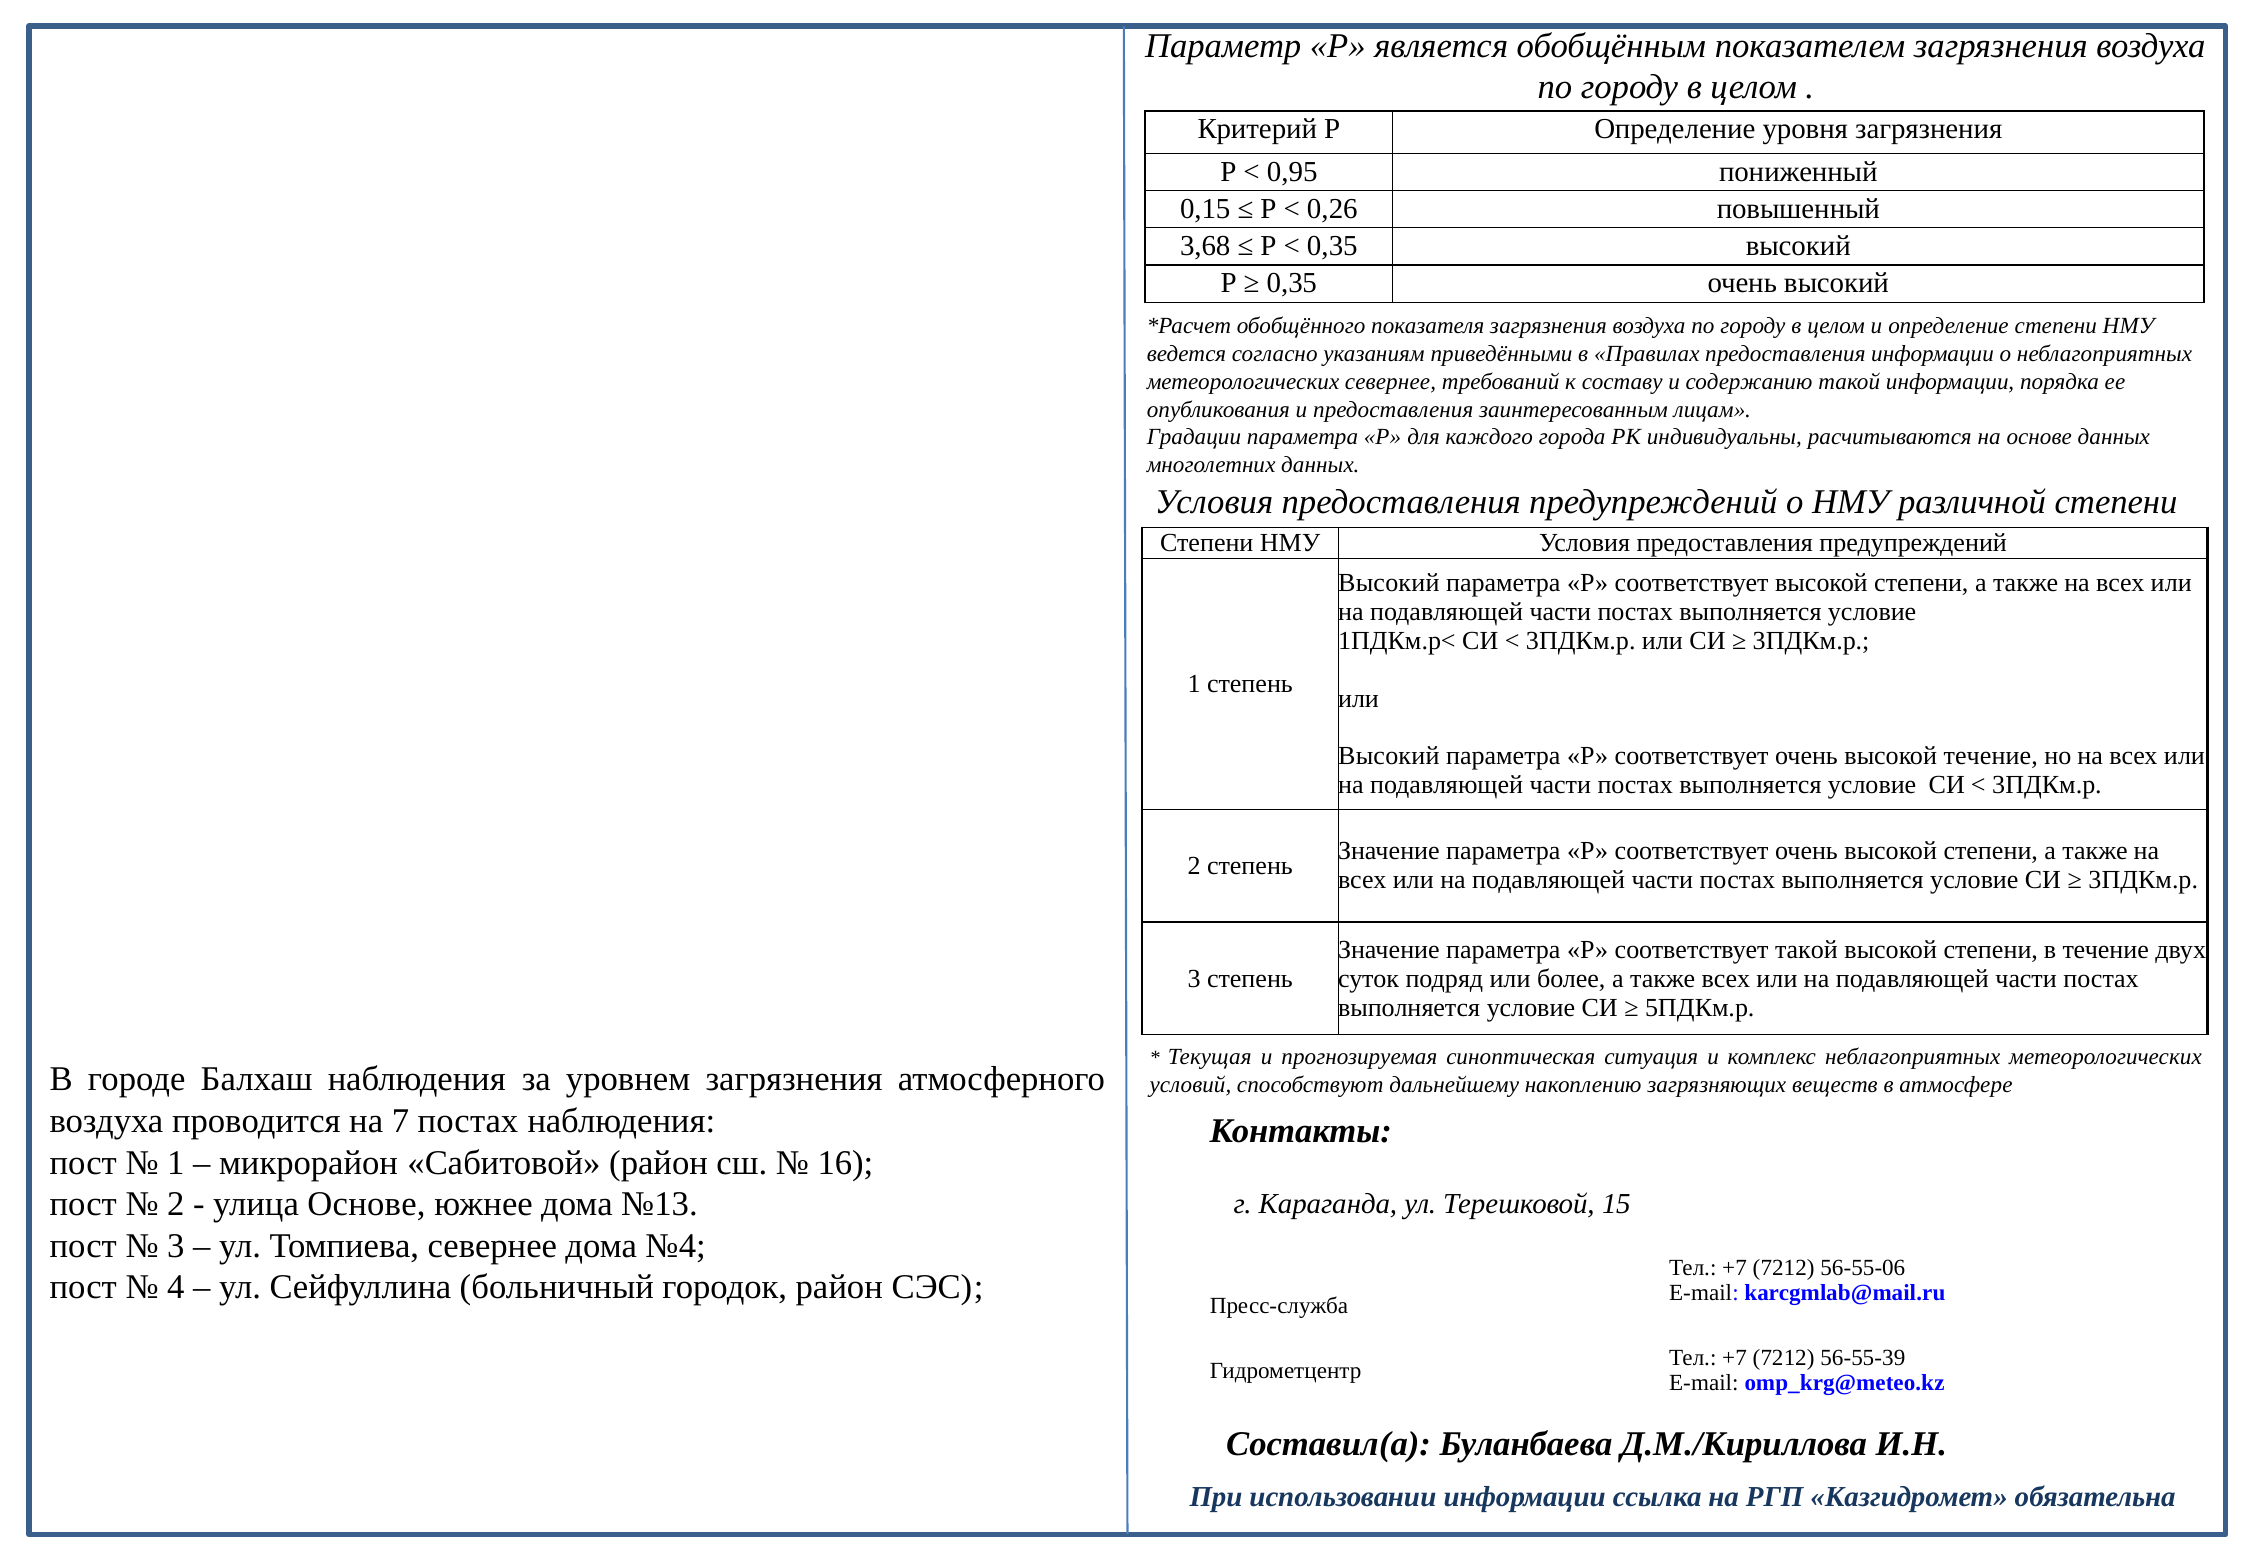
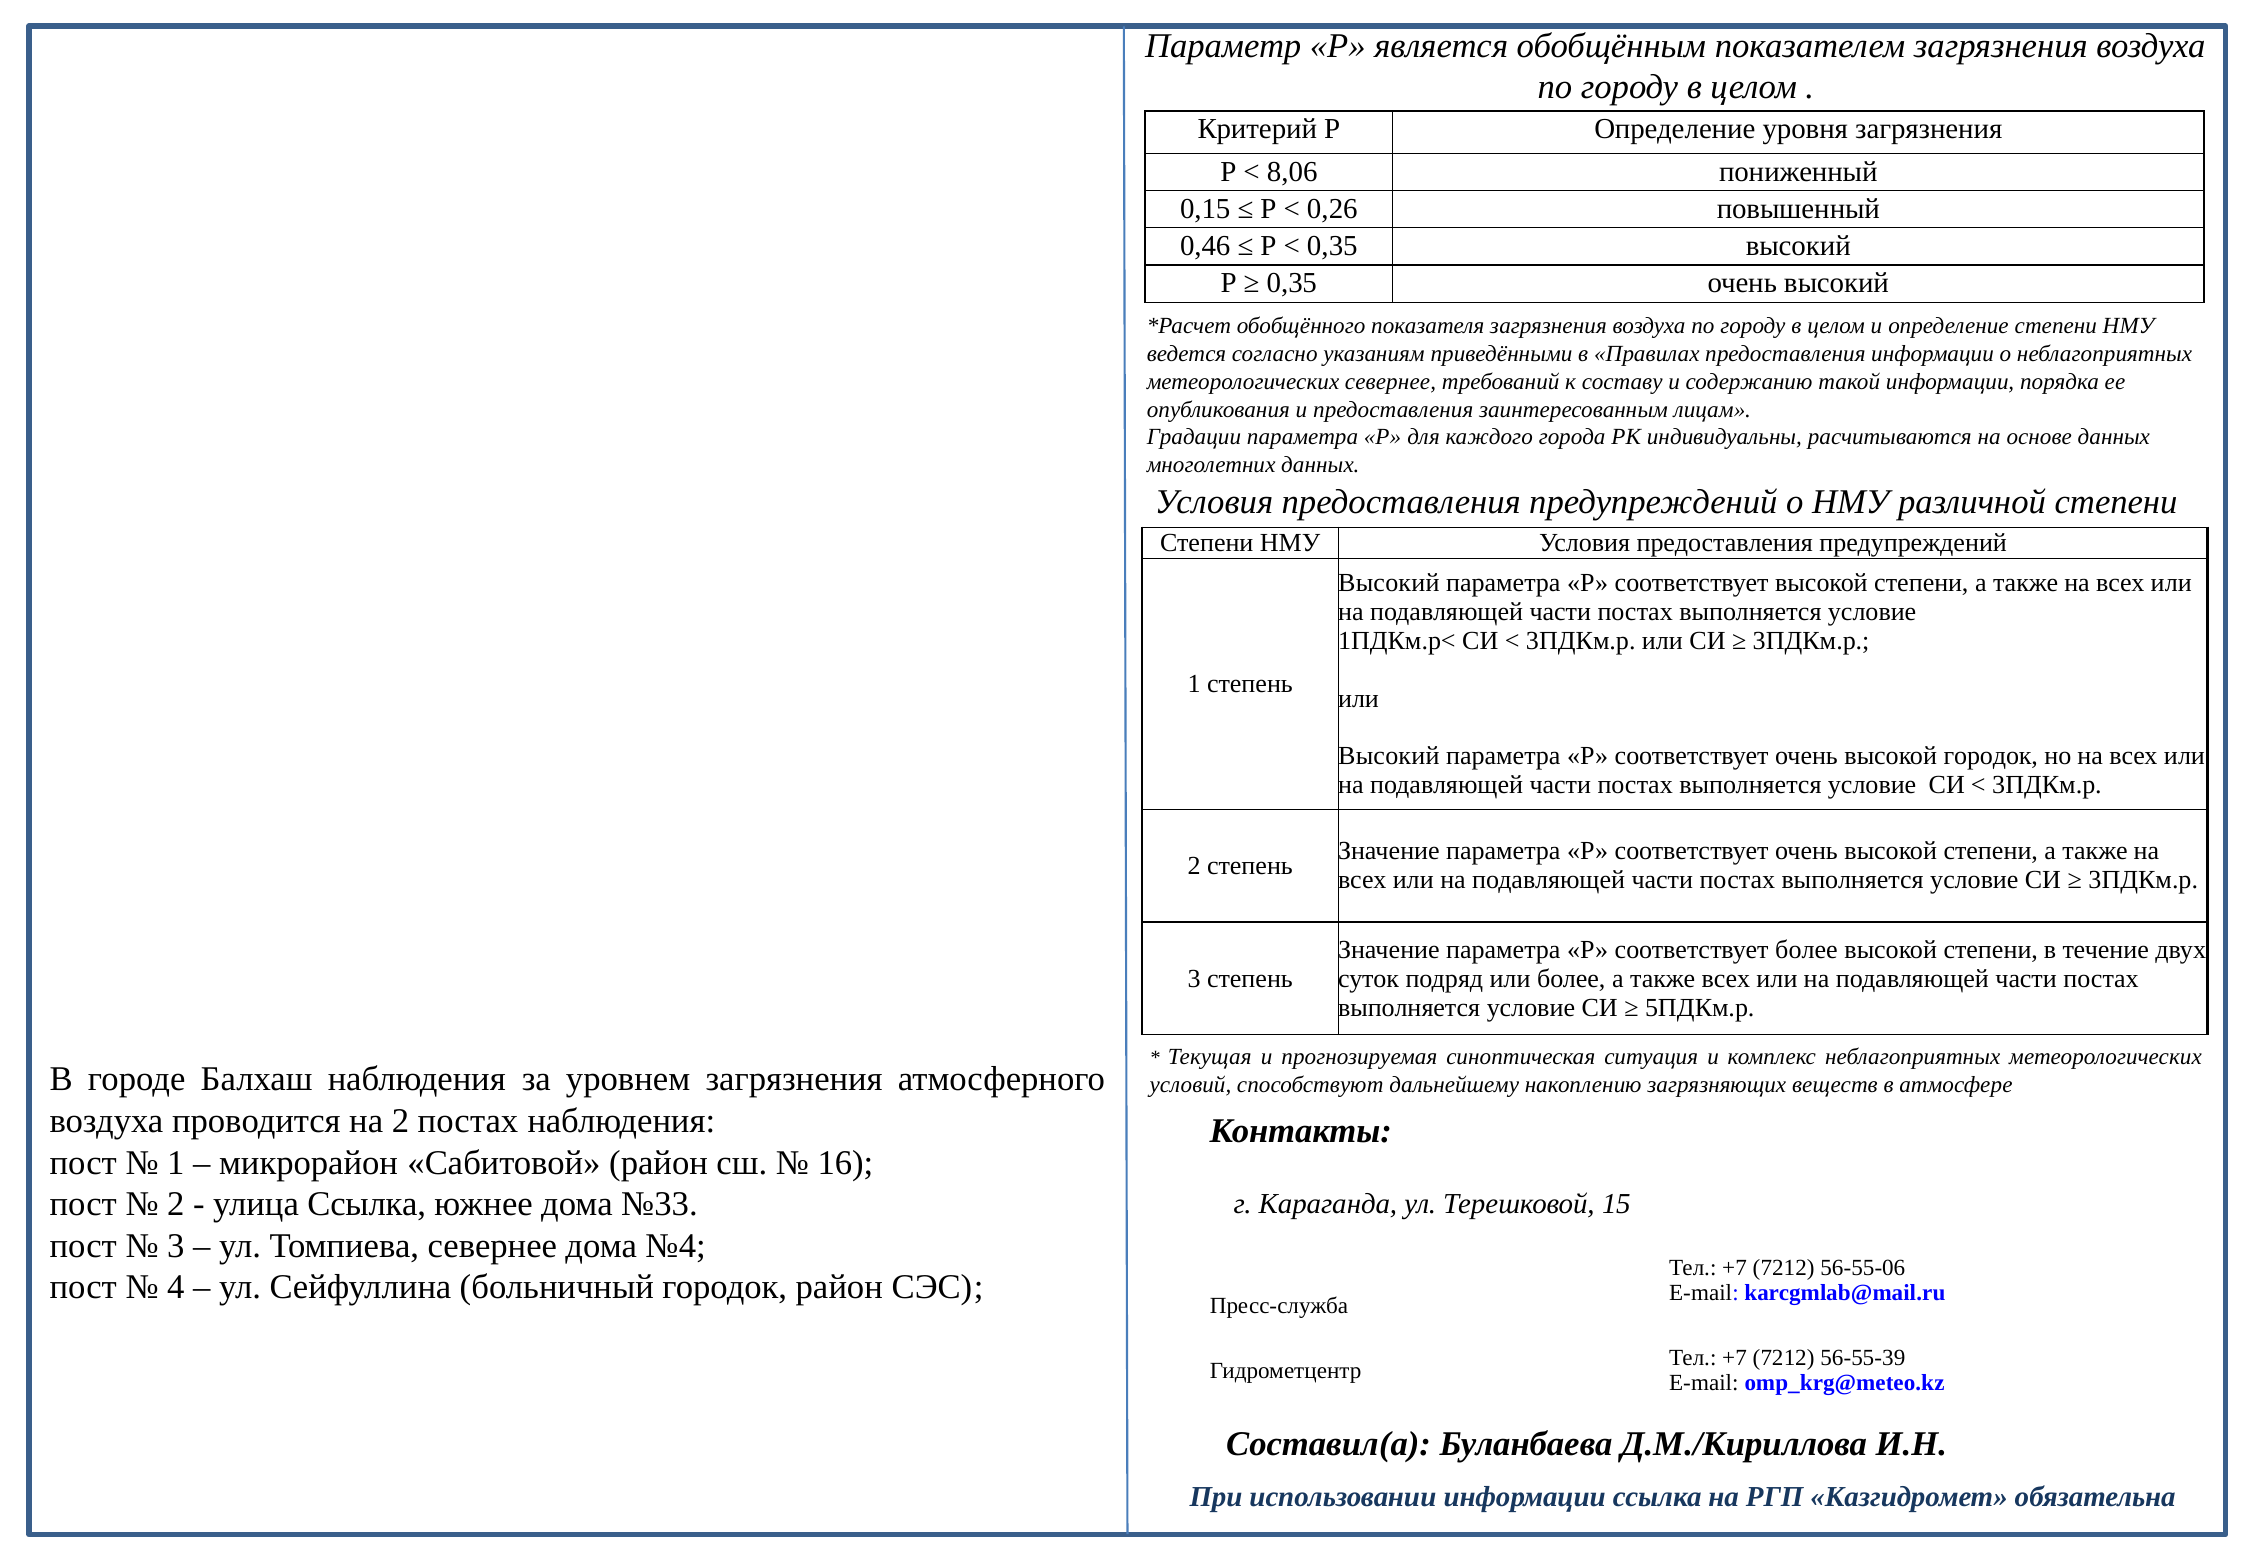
0,95: 0,95 -> 8,06
3,68: 3,68 -> 0,46
высокой течение: течение -> городок
соответствует такой: такой -> более
на 7: 7 -> 2
улица Основе: Основе -> Ссылка
№13: №13 -> №33
